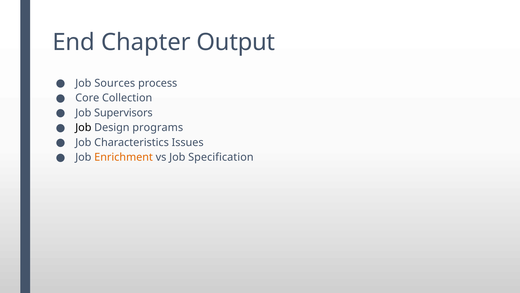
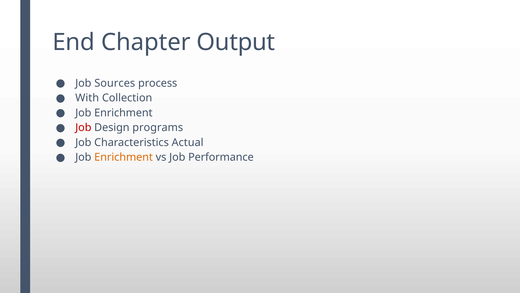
Core: Core -> With
Supervisors at (123, 113): Supervisors -> Enrichment
Job at (83, 127) colour: black -> red
Issues: Issues -> Actual
Specification: Specification -> Performance
